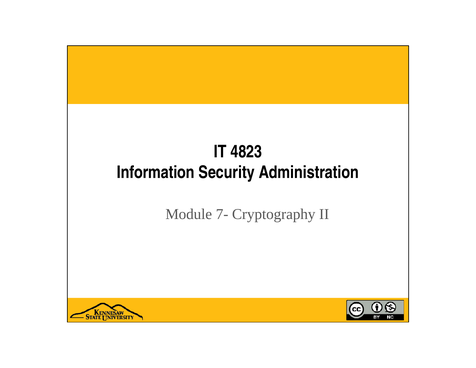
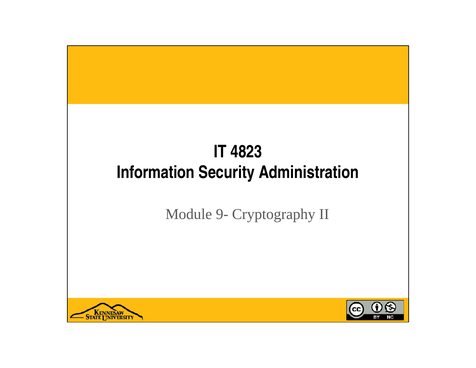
7-: 7- -> 9-
